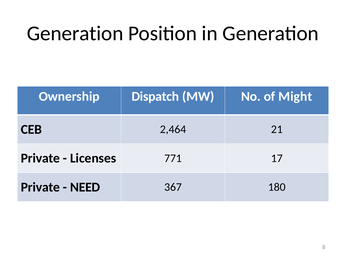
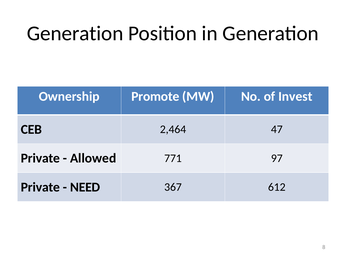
Dispatch: Dispatch -> Promote
Might: Might -> Invest
21: 21 -> 47
Licenses: Licenses -> Allowed
17: 17 -> 97
180: 180 -> 612
